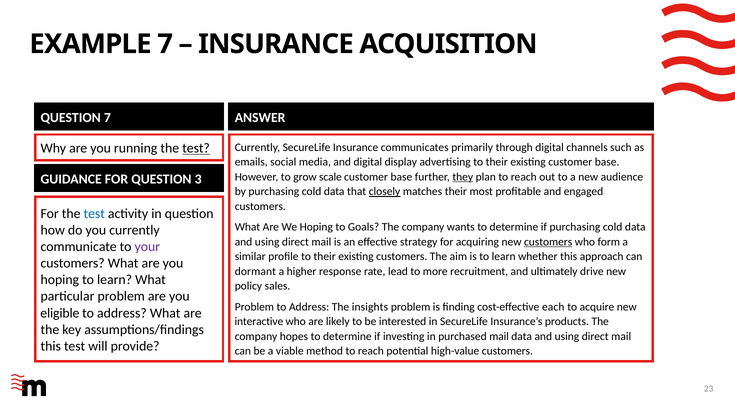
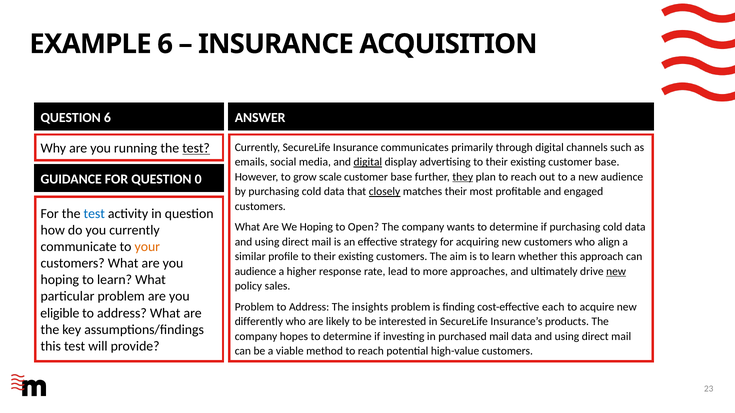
EXAMPLE 7: 7 -> 6
QUESTION 7: 7 -> 6
digital at (368, 162) underline: none -> present
3: 3 -> 0
Goals: Goals -> Open
customers at (548, 242) underline: present -> none
form: form -> align
your colour: purple -> orange
dormant at (255, 272): dormant -> audience
recruitment: recruitment -> approaches
new at (616, 272) underline: none -> present
interactive: interactive -> differently
